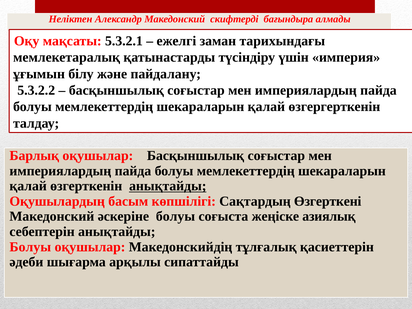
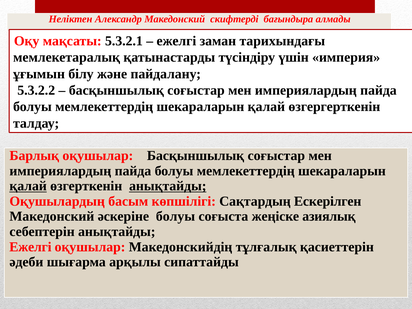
қалай at (28, 186) underline: none -> present
Өзгерткені: Өзгерткені -> Ескерілген
Болуы at (30, 247): Болуы -> Ежелгі
